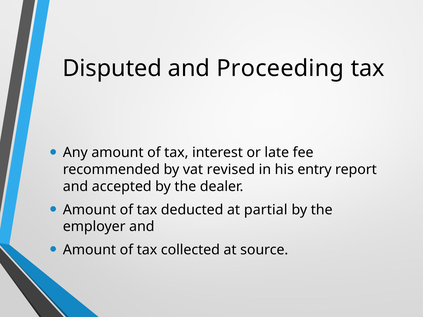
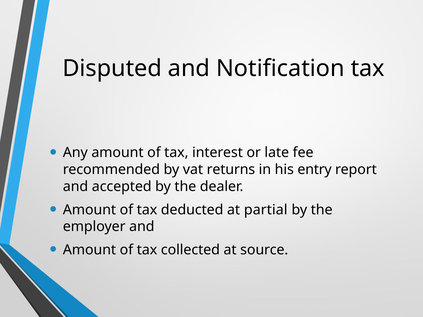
Proceeding: Proceeding -> Notification
revised: revised -> returns
